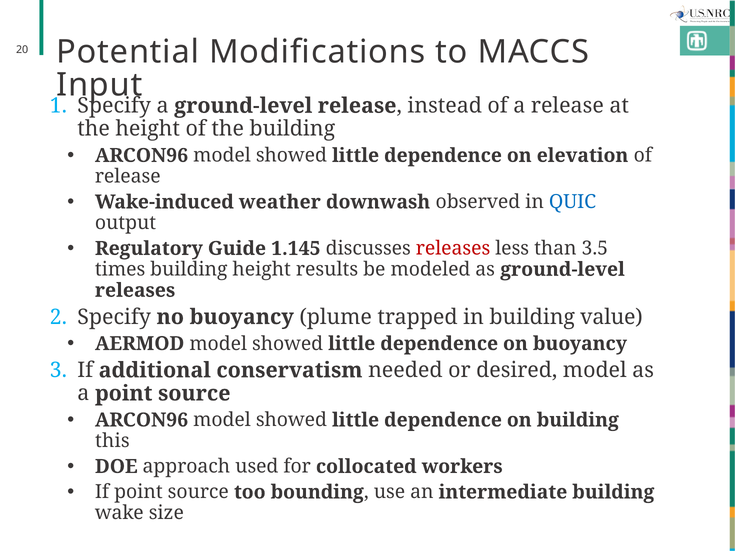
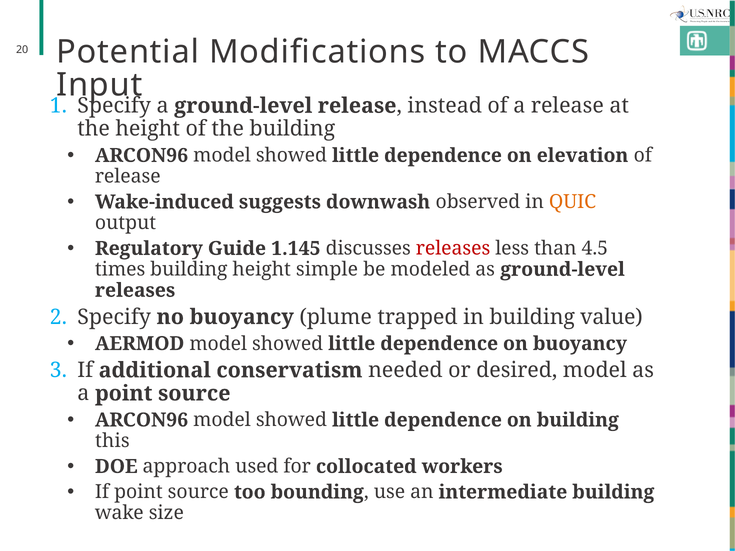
weather: weather -> suggests
QUIC colour: blue -> orange
3.5: 3.5 -> 4.5
results: results -> simple
